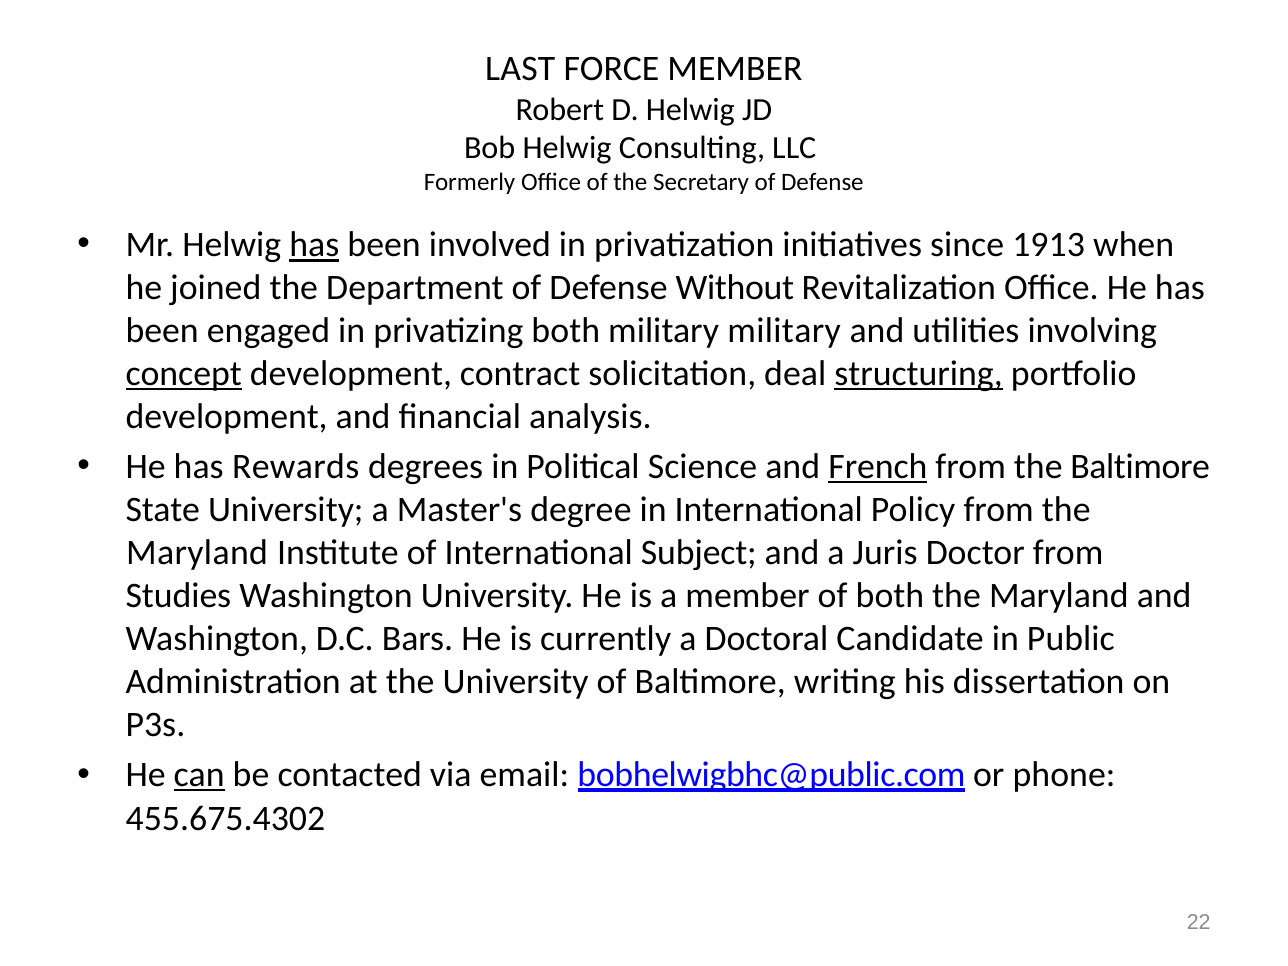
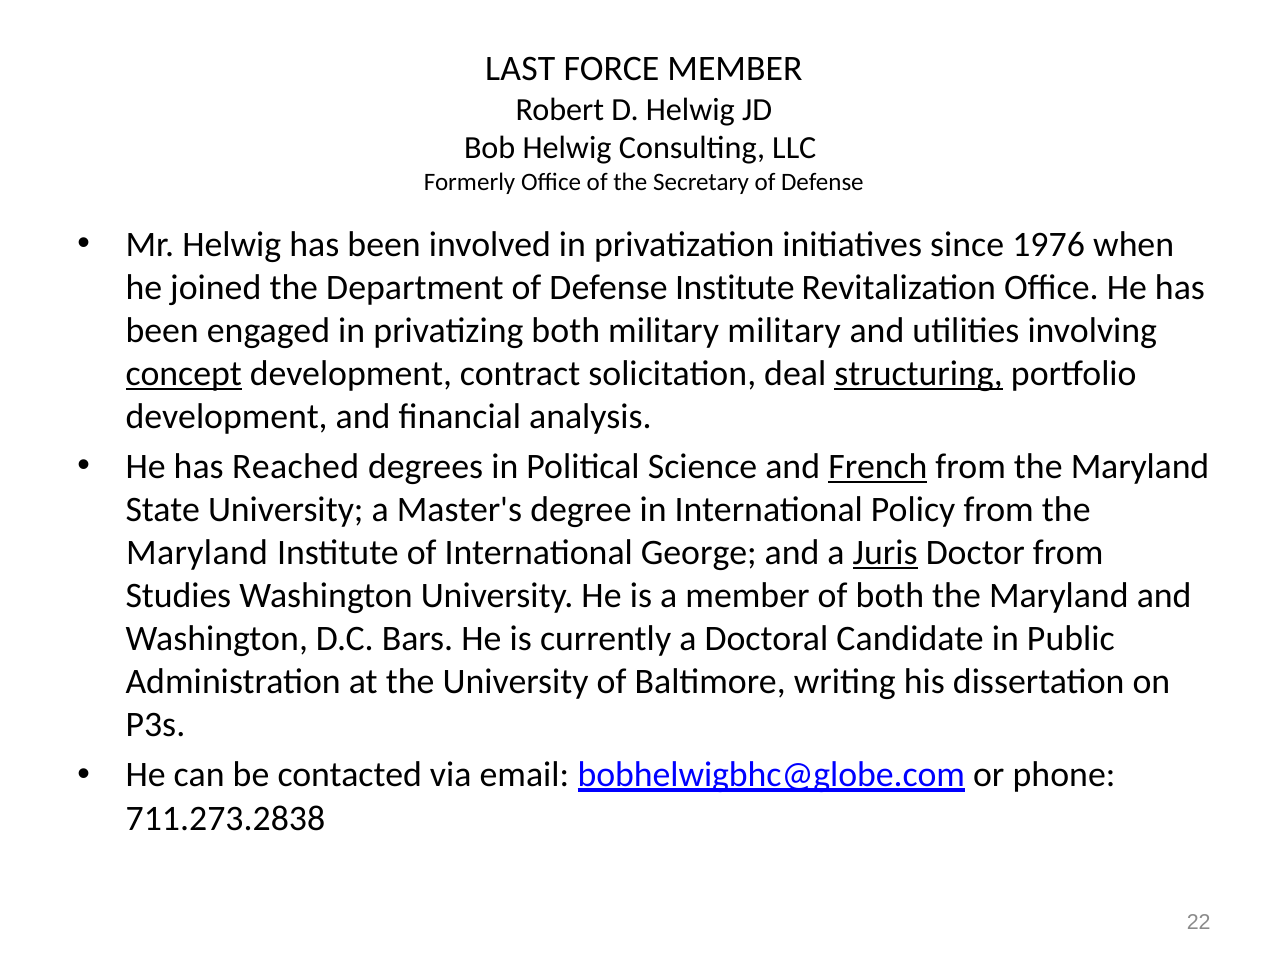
has at (314, 245) underline: present -> none
1913: 1913 -> 1976
Defense Without: Without -> Institute
Rewards: Rewards -> Reached
Baltimore at (1140, 467): Baltimore -> Maryland
Subject: Subject -> George
Juris underline: none -> present
can underline: present -> none
bobhelwigbhc@public.com: bobhelwigbhc@public.com -> bobhelwigbhc@globe.com
455.675.4302: 455.675.4302 -> 711.273.2838
